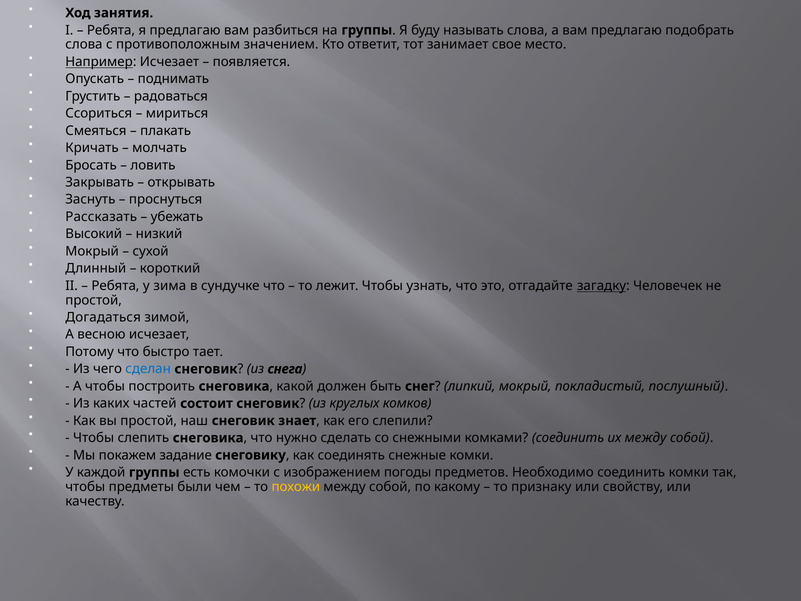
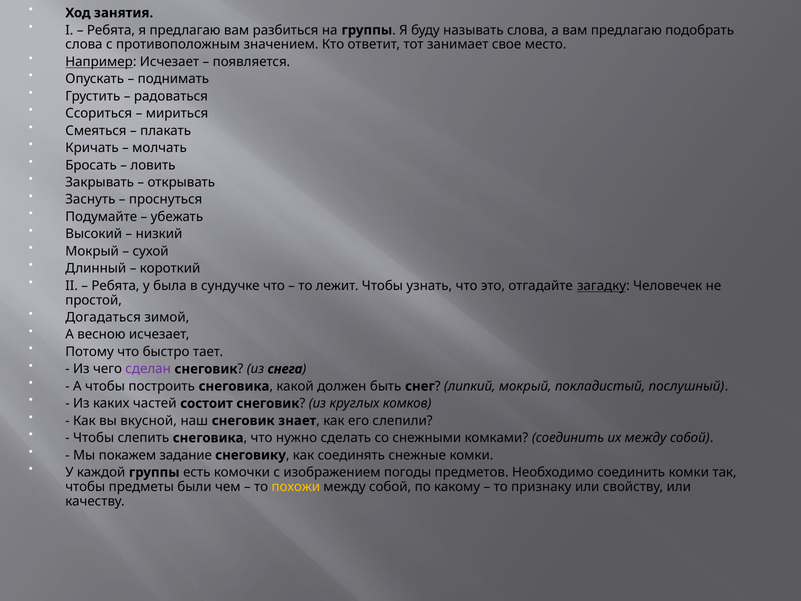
Рассказать: Рассказать -> Подумайте
зима: зима -> была
сделан colour: blue -> purple
вы простой: простой -> вкусной
